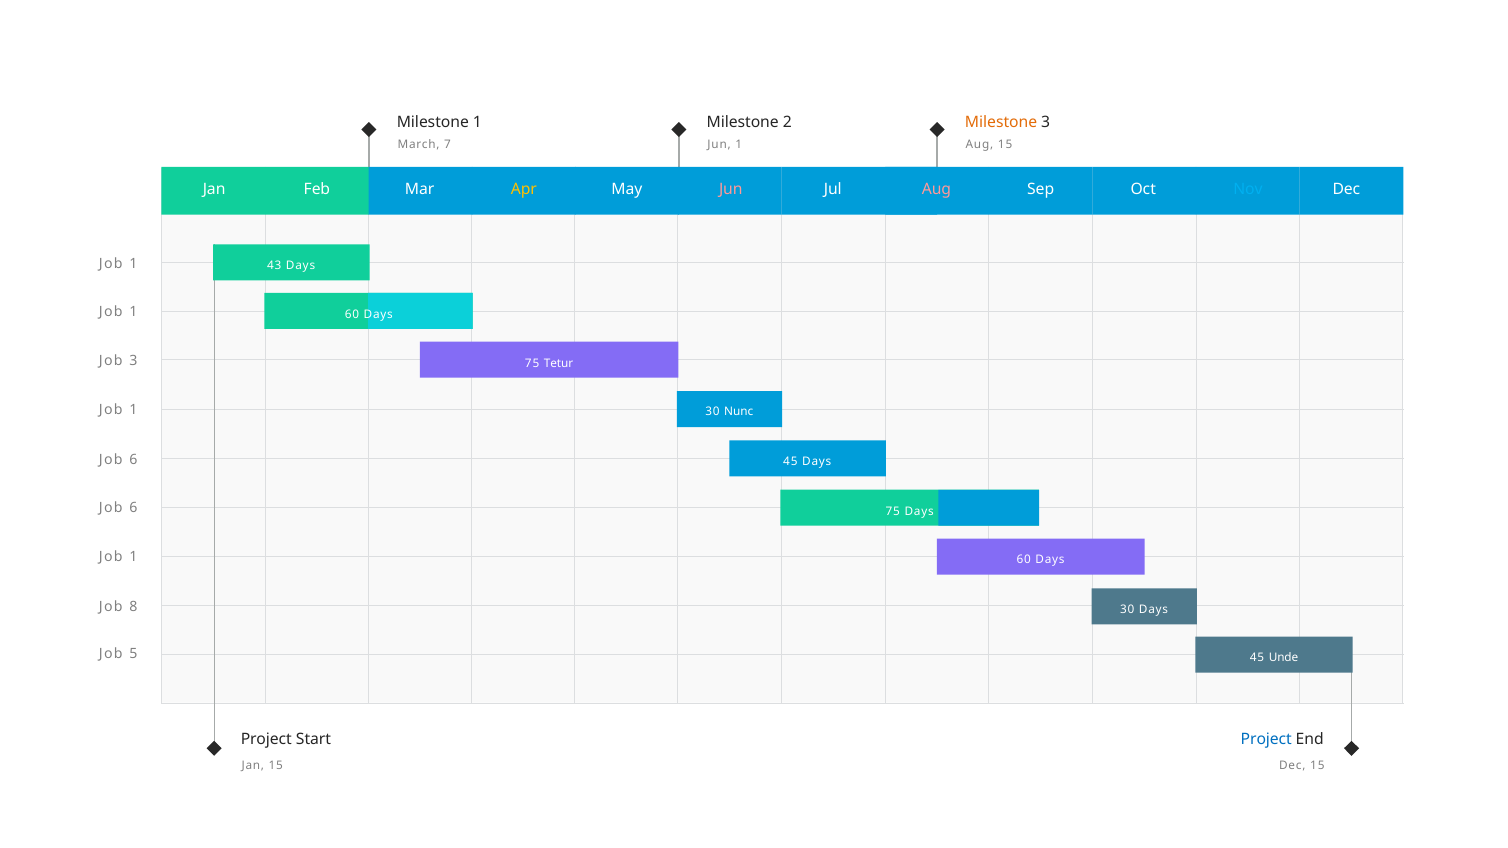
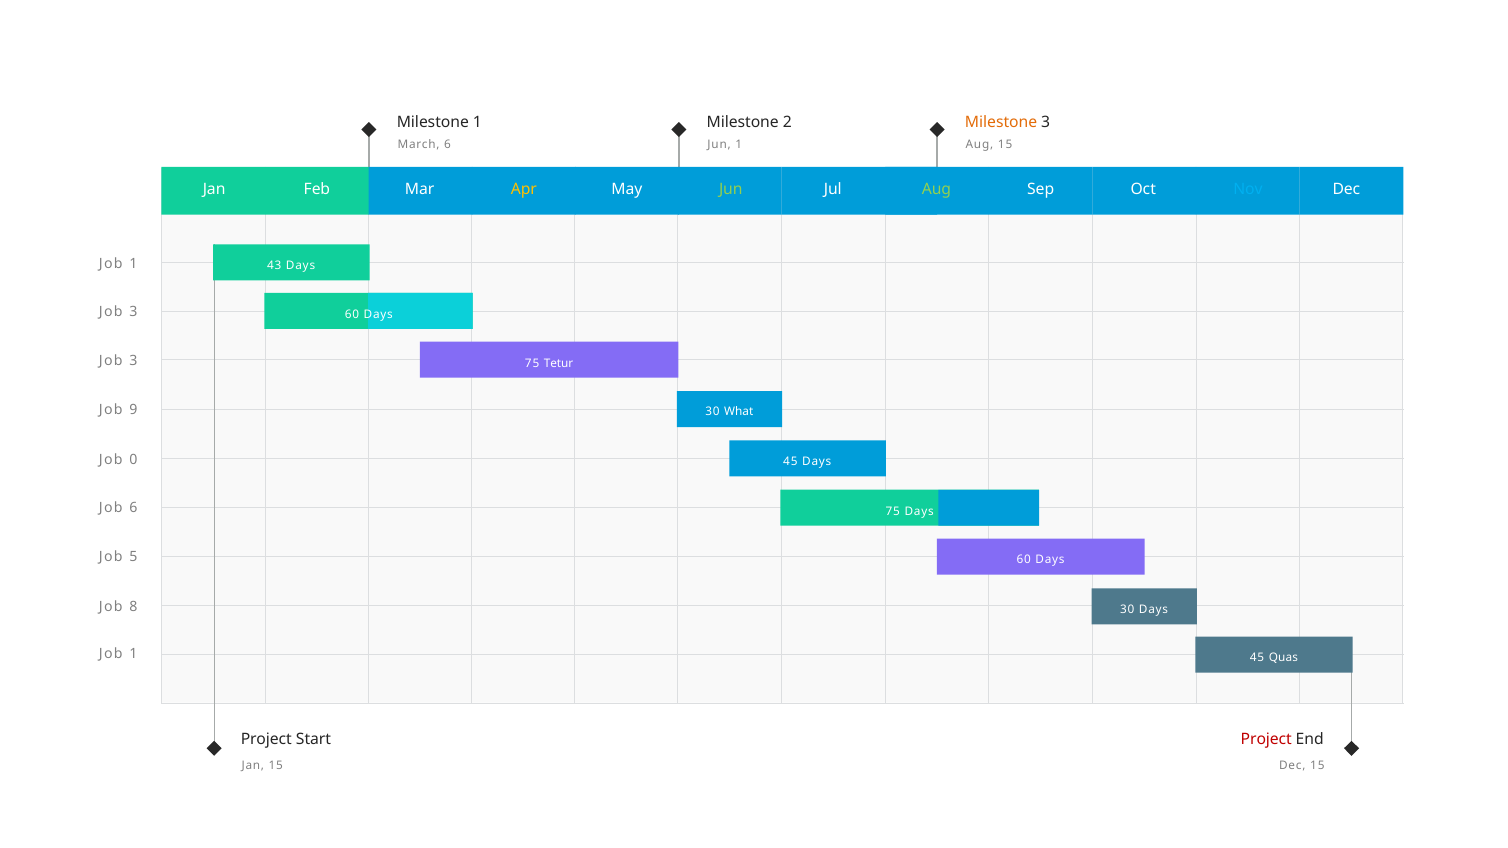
March 7: 7 -> 6
Jun at (731, 190) colour: pink -> light green
Aug at (936, 190) colour: pink -> light green
1 at (133, 312): 1 -> 3
1 at (133, 410): 1 -> 9
Nunc: Nunc -> What
6 at (133, 460): 6 -> 0
1 at (133, 557): 1 -> 5
5 at (133, 654): 5 -> 1
Unde: Unde -> Quas
Project at (1266, 740) colour: blue -> red
